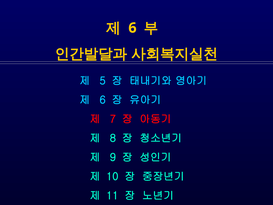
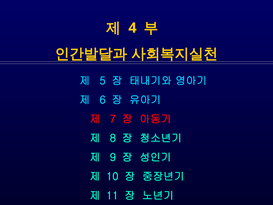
6 at (132, 28): 6 -> 4
